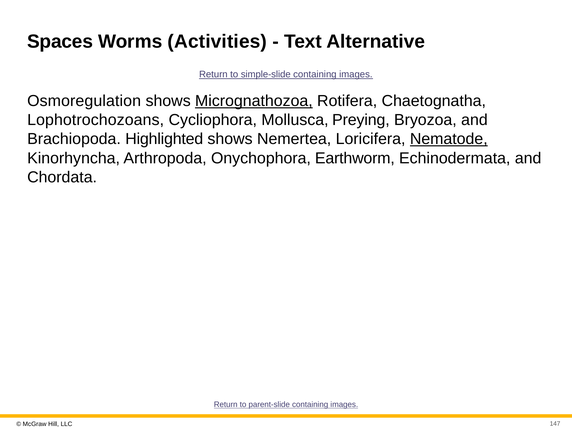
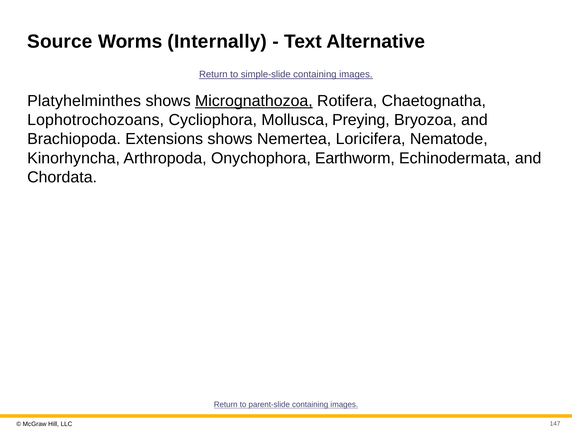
Spaces: Spaces -> Source
Activities: Activities -> Internally
Osmoregulation: Osmoregulation -> Platyhelminthes
Highlighted: Highlighted -> Extensions
Nematode underline: present -> none
